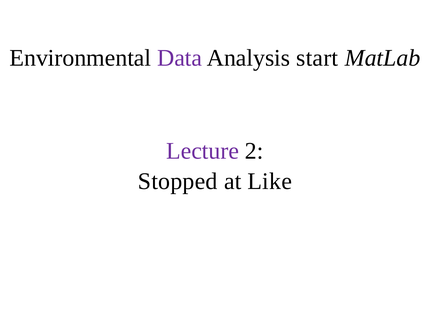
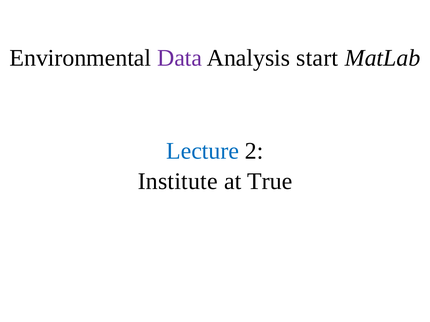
Lecture colour: purple -> blue
Stopped: Stopped -> Institute
Like: Like -> True
